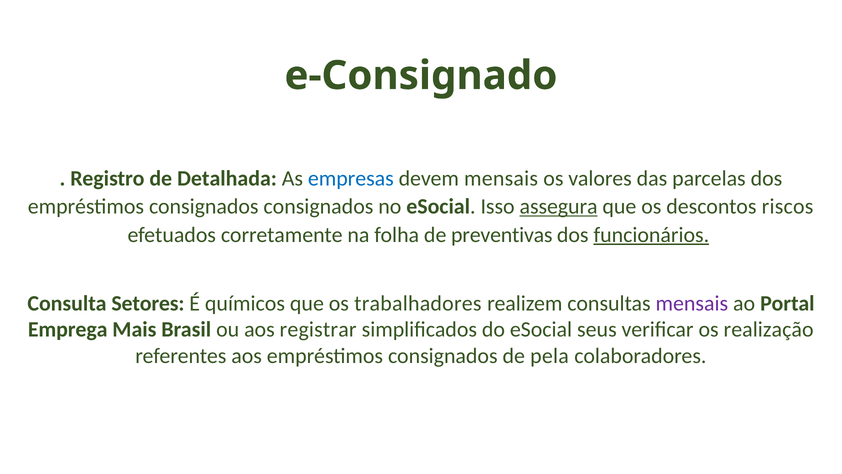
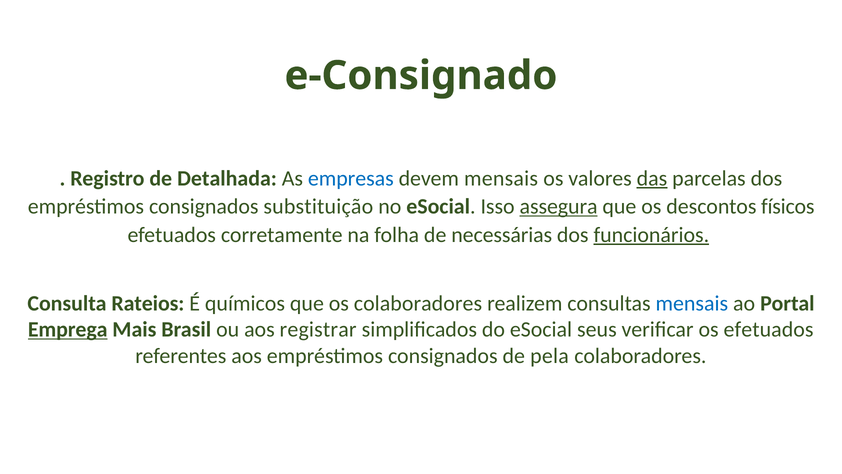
das underline: none -> present
consignados consignados: consignados -> substituição
riscos: riscos -> físicos
preventivas: preventivas -> necessárias
Setores: Setores -> Rateios
os trabalhadores: trabalhadores -> colaboradores
mensais at (692, 303) colour: purple -> blue
Emprega underline: none -> present
os realização: realização -> efetuados
